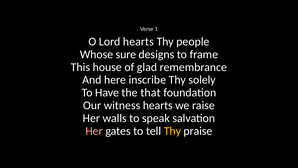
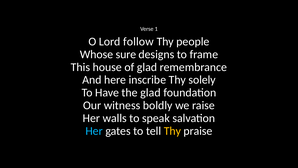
Lord hearts: hearts -> follow
the that: that -> glad
witness hearts: hearts -> boldly
Her at (94, 131) colour: pink -> light blue
